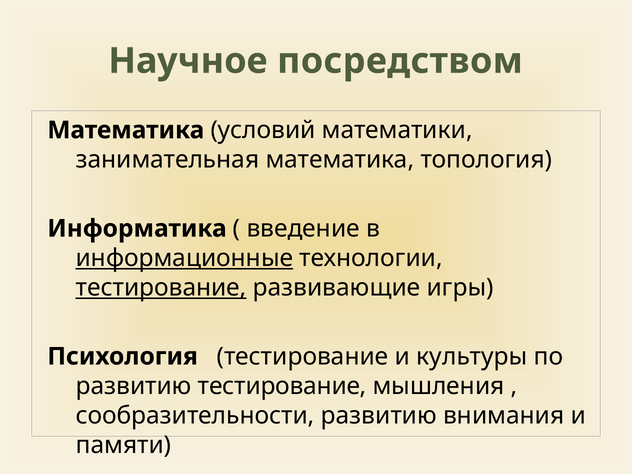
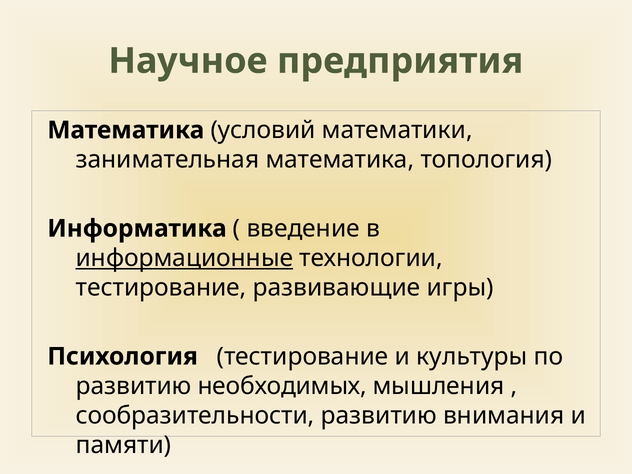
посредством: посредством -> предприятия
тестирование at (161, 288) underline: present -> none
развитию тестирование: тестирование -> необходимых
